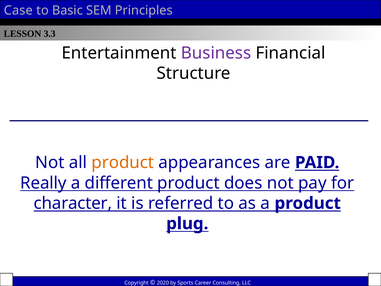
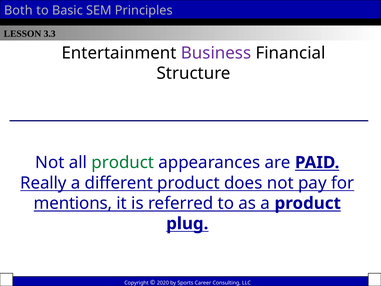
Case: Case -> Both
product at (123, 162) colour: orange -> green
character: character -> mentions
